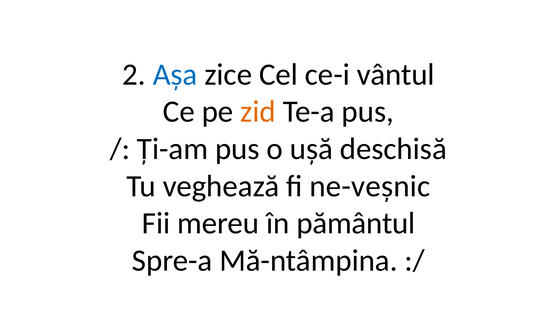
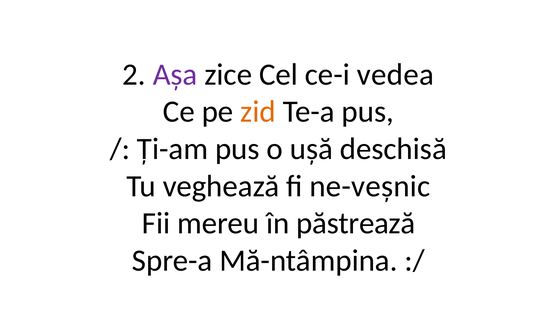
Așa colour: blue -> purple
vântul: vântul -> vedea
pământul: pământul -> păstrează
